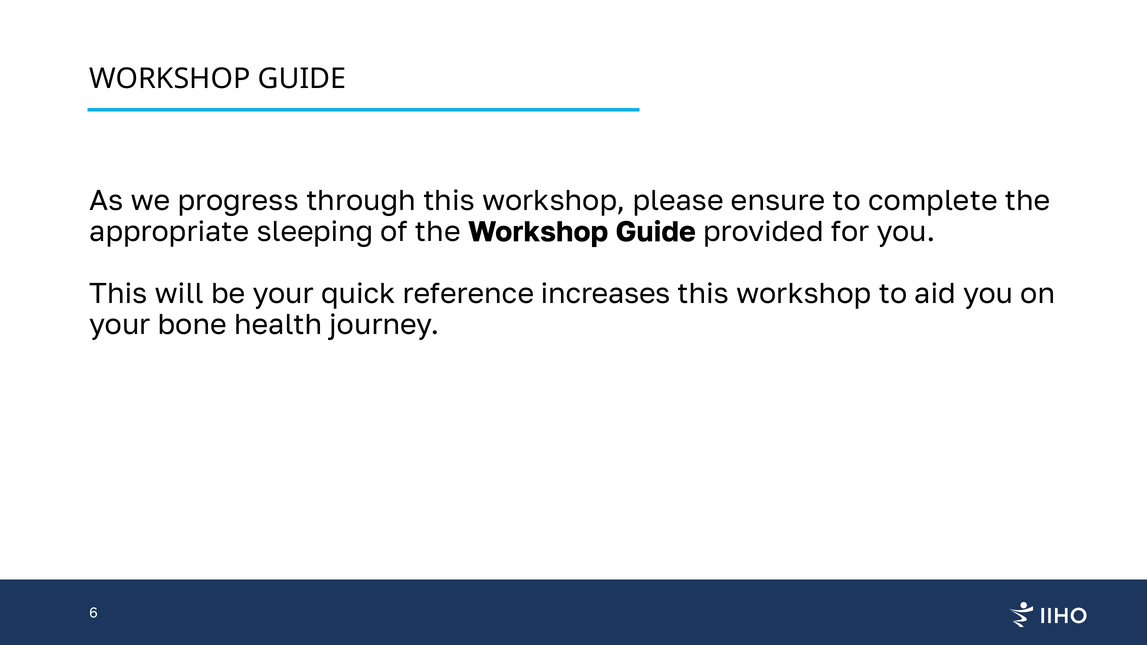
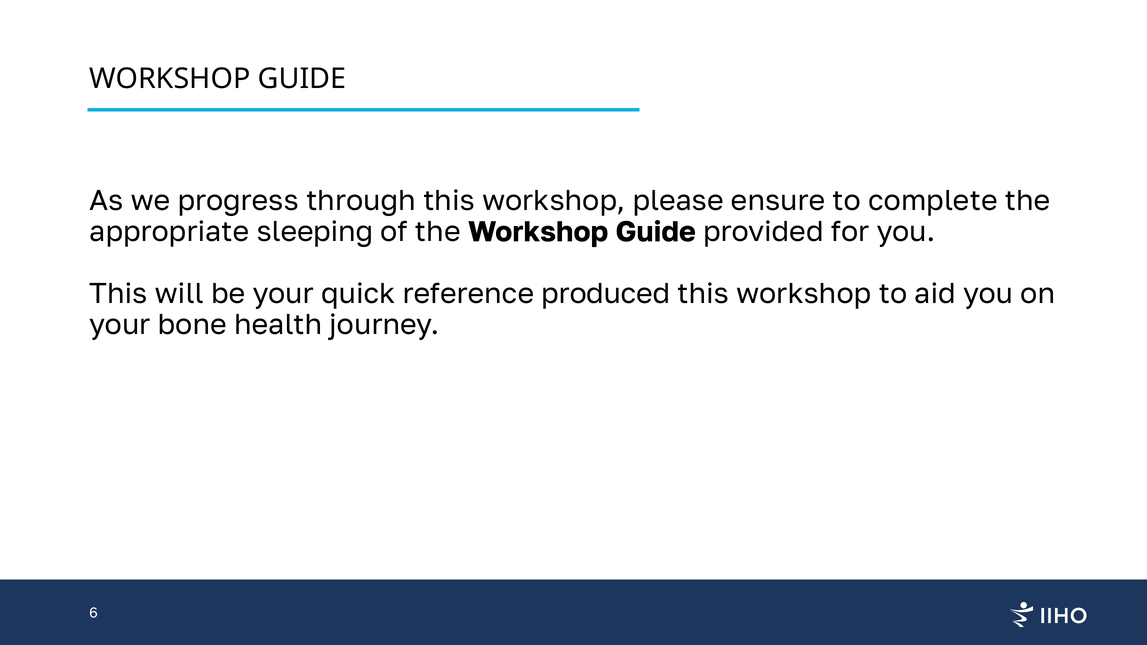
increases: increases -> produced
